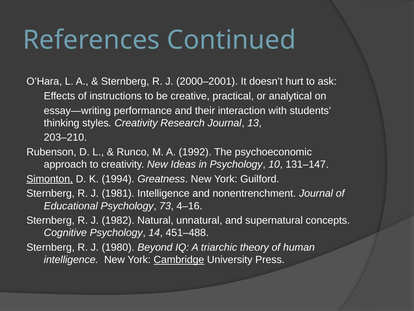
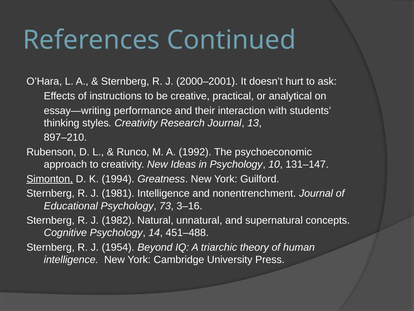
203–210: 203–210 -> 897–210
4–16: 4–16 -> 3–16
1980: 1980 -> 1954
Cambridge underline: present -> none
